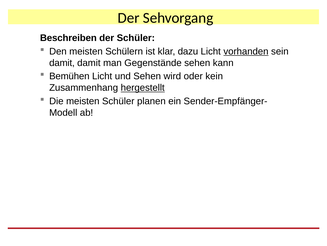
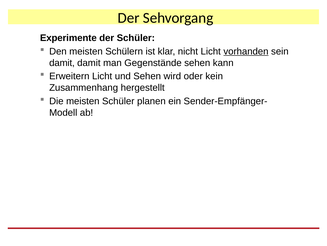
Beschreiben: Beschreiben -> Experimente
dazu: dazu -> nicht
Bemühen: Bemühen -> Erweitern
hergestellt underline: present -> none
